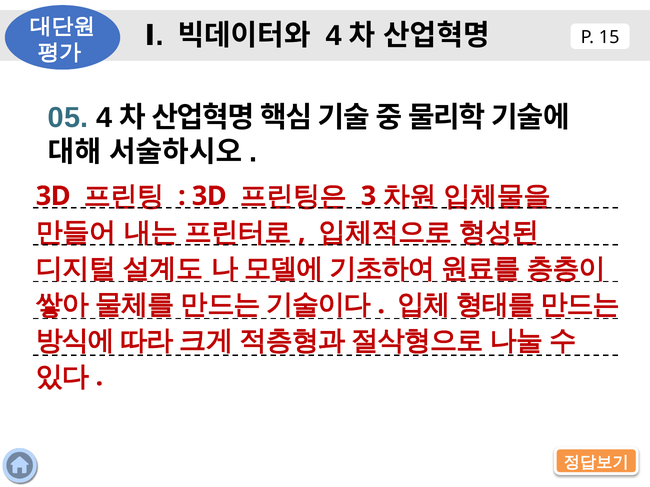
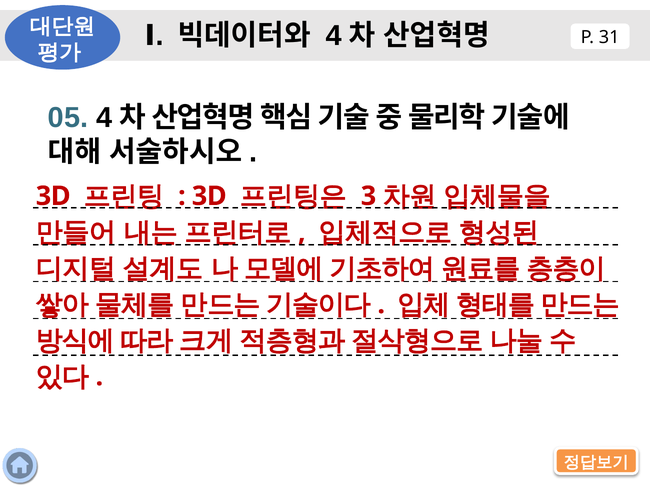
15: 15 -> 31
